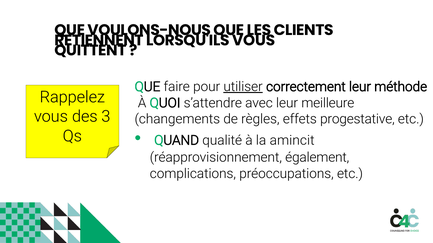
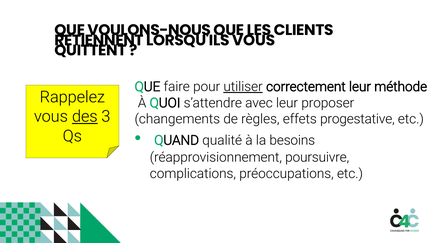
meilleure: meilleure -> proposer
des underline: none -> present
amincit: amincit -> besoins
également: également -> poursuivre
